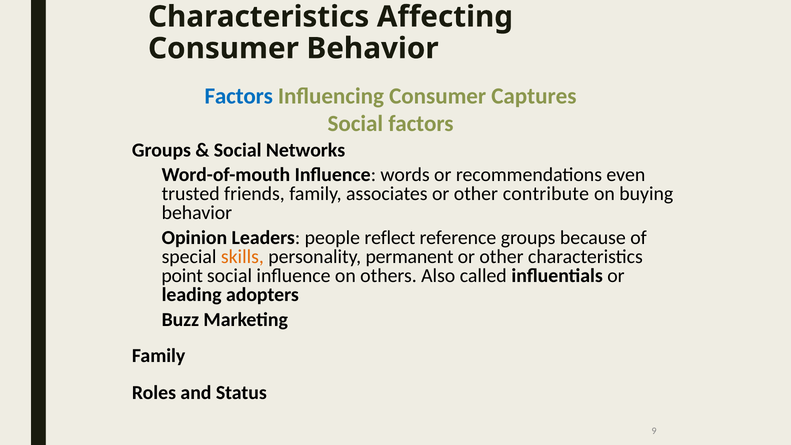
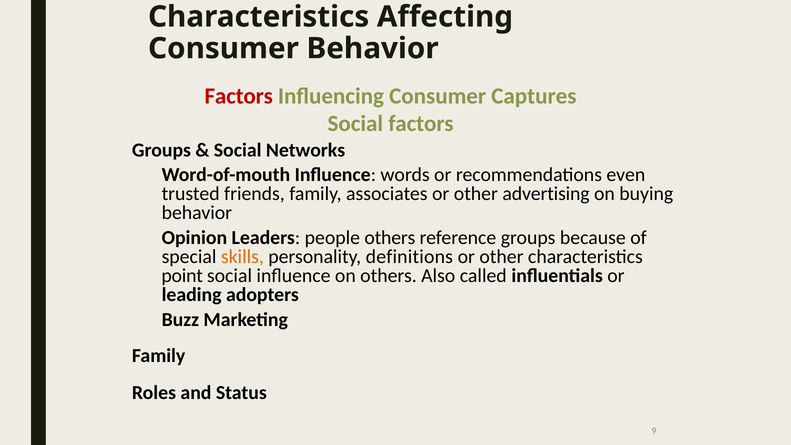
Factors at (239, 96) colour: blue -> red
contribute: contribute -> advertising
people reflect: reflect -> others
permanent: permanent -> definitions
